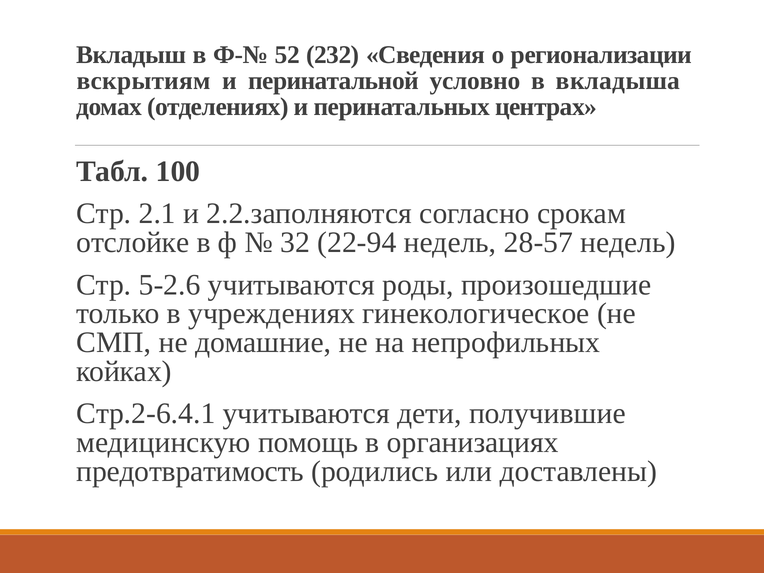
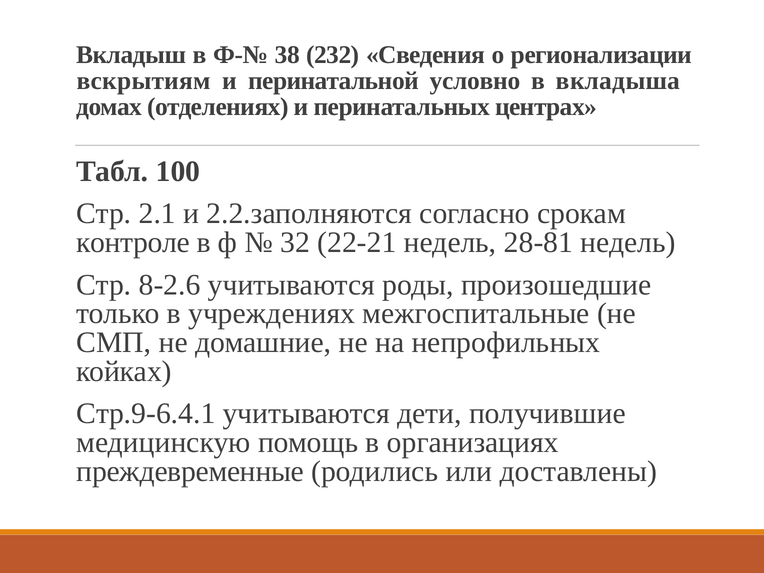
52: 52 -> 38
отслойке: отслойке -> контроле
22-94: 22-94 -> 22-21
28-57: 28-57 -> 28-81
5-2.6: 5-2.6 -> 8-2.6
гинекологическое: гинекологическое -> межгоспитальные
Стр.2-6.4.1: Стр.2-6.4.1 -> Стр.9-6.4.1
предотвратимость: предотвратимость -> преждевременные
